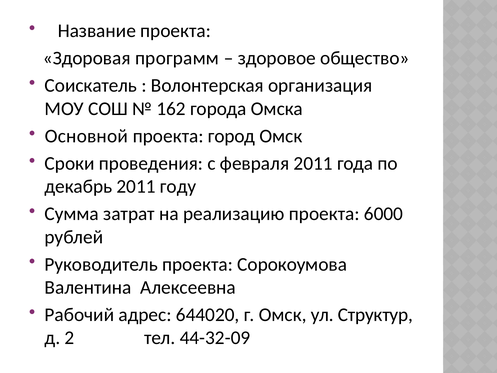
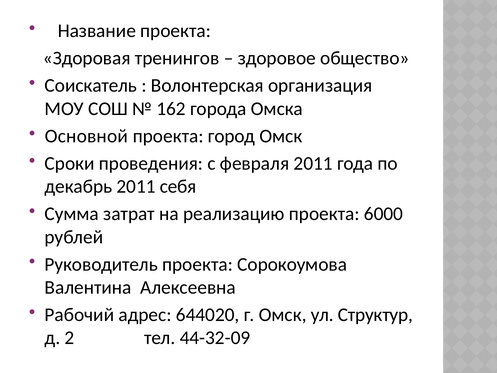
программ: программ -> тренингов
году: году -> себя
